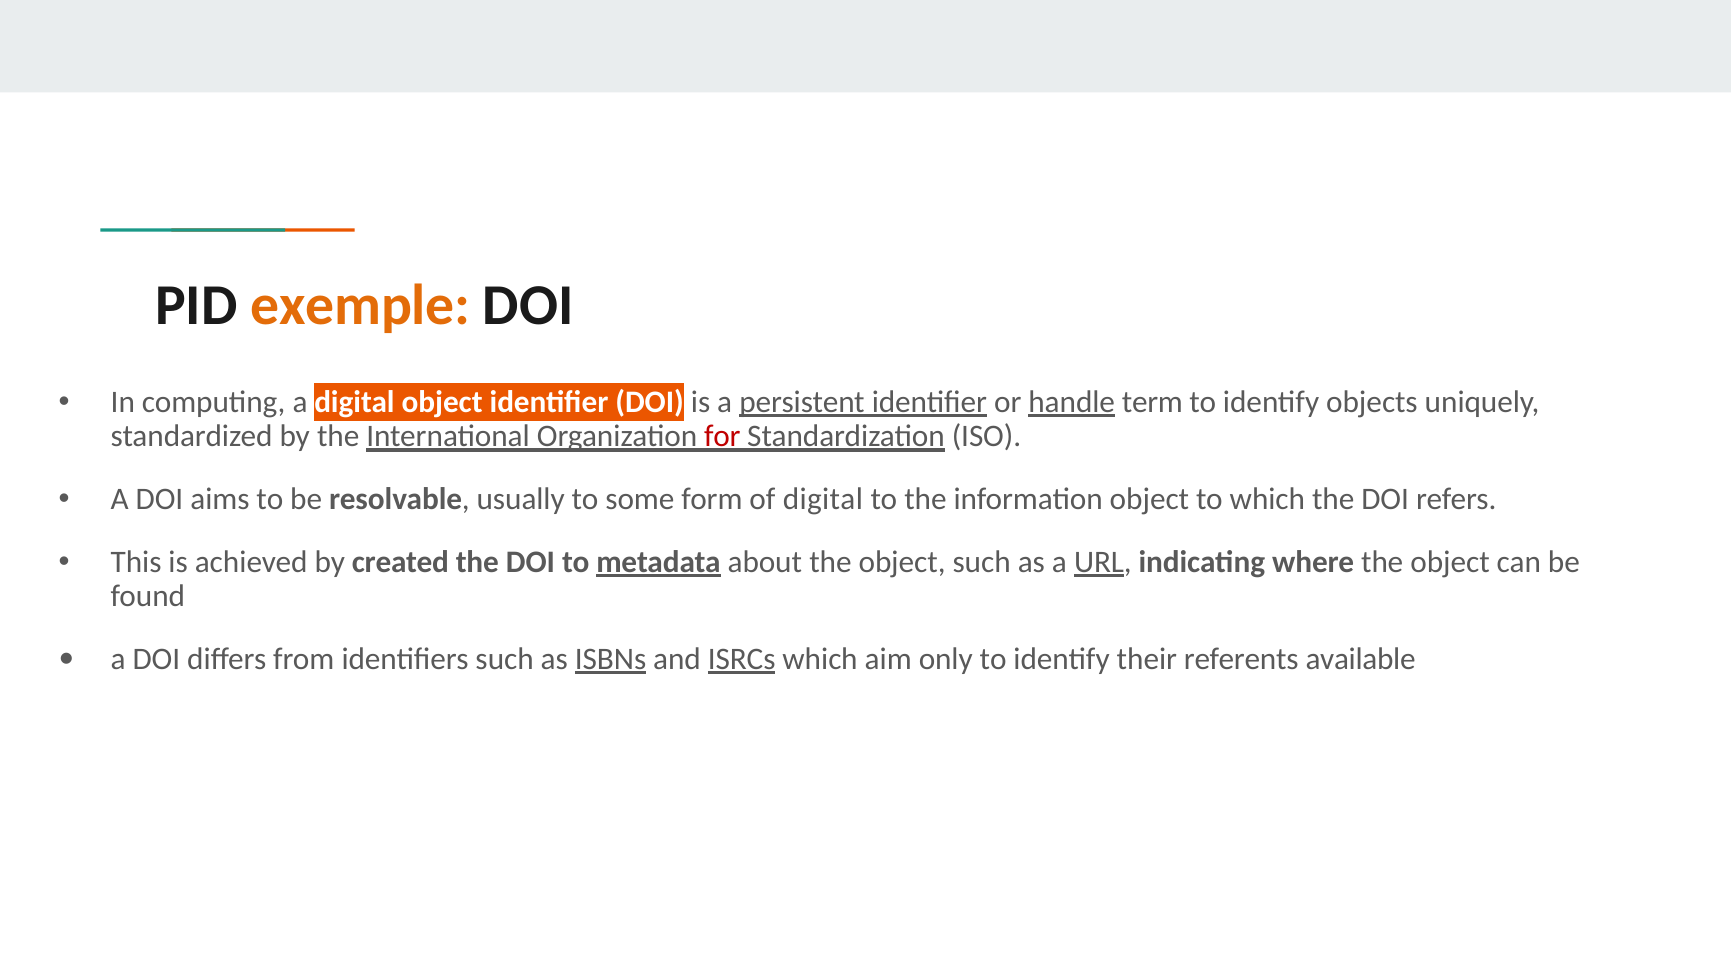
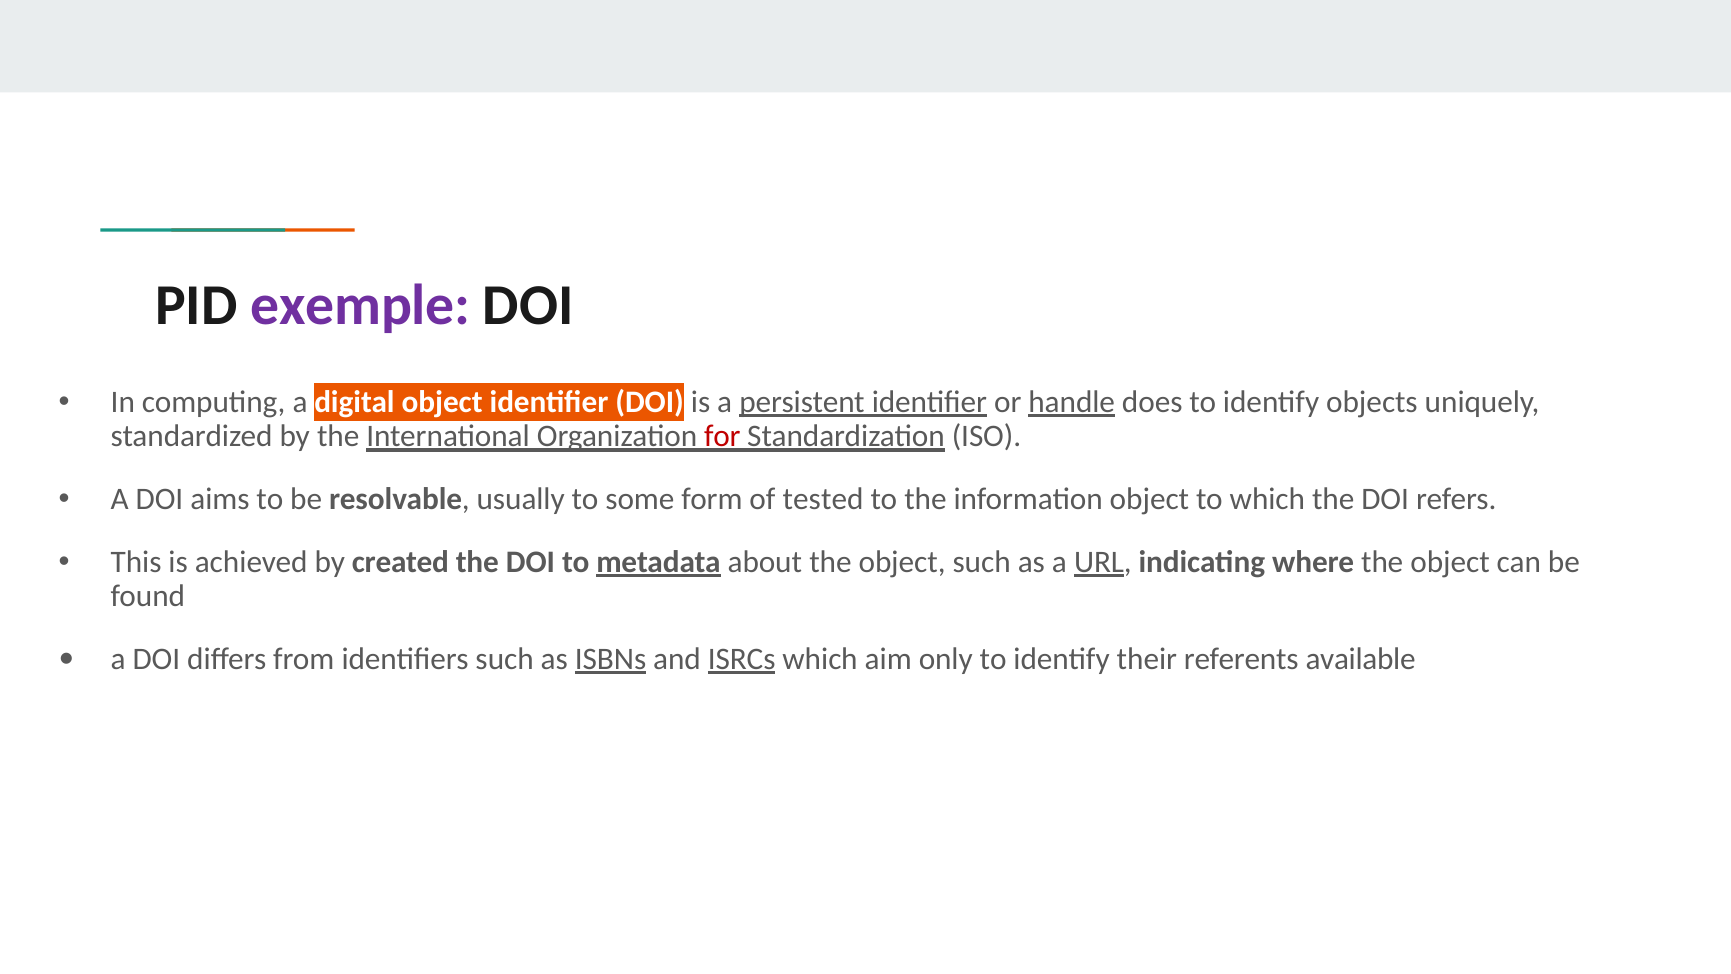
exemple colour: orange -> purple
term: term -> does
of digital: digital -> tested
